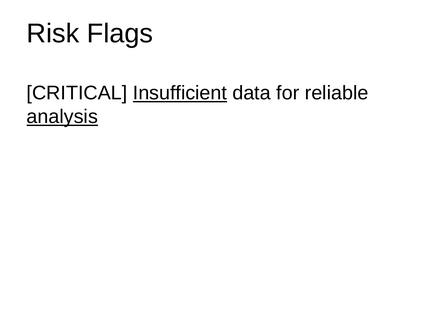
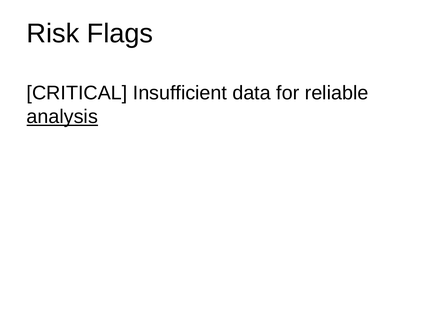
Insufficient underline: present -> none
